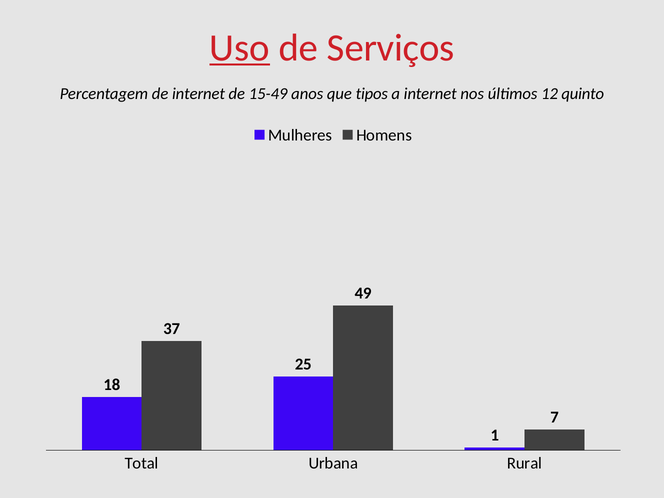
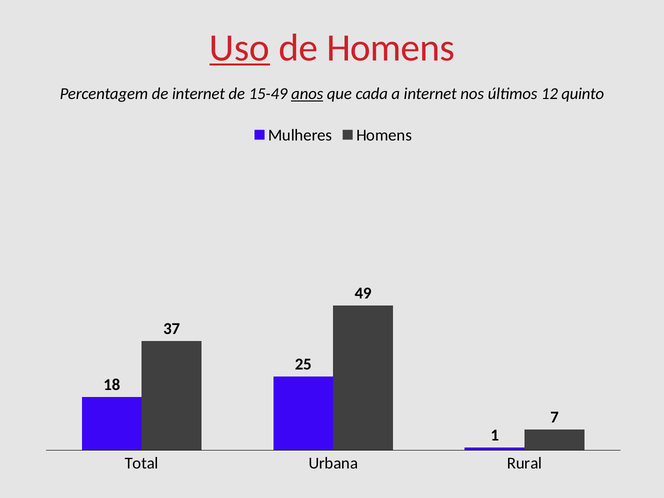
de Serviços: Serviços -> Homens
anos underline: none -> present
tipos: tipos -> cada
